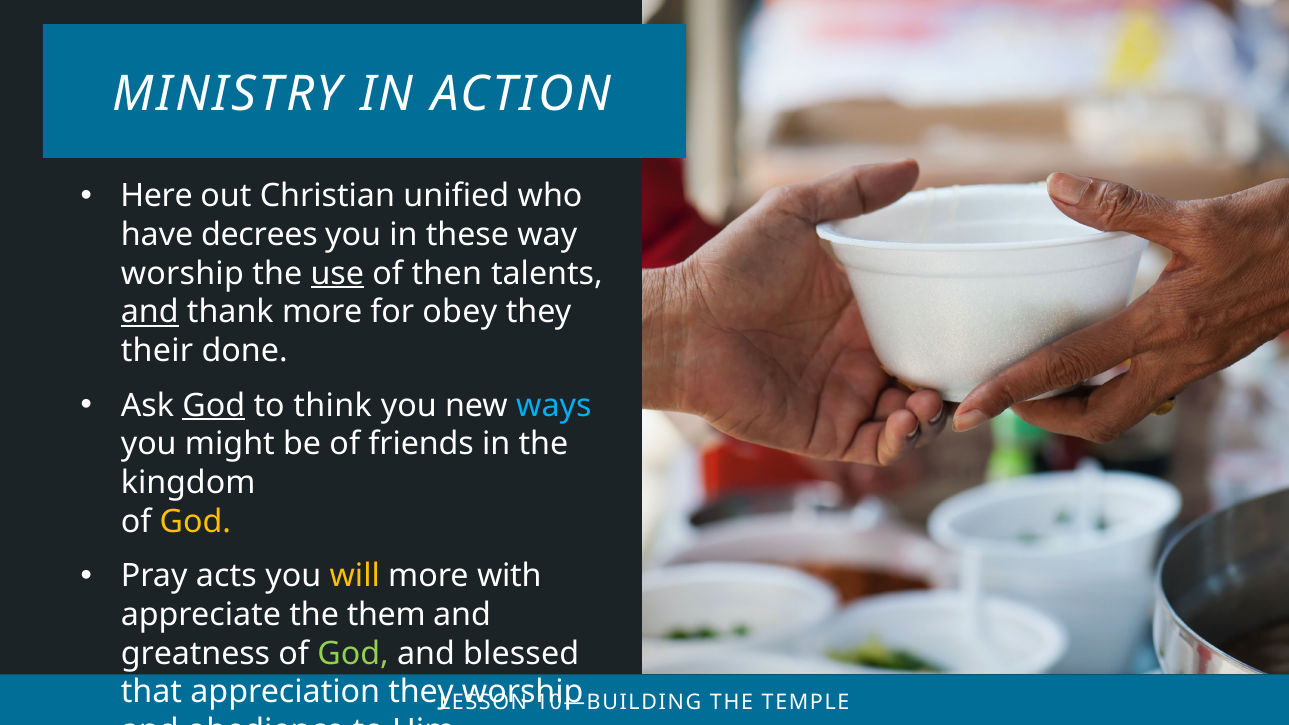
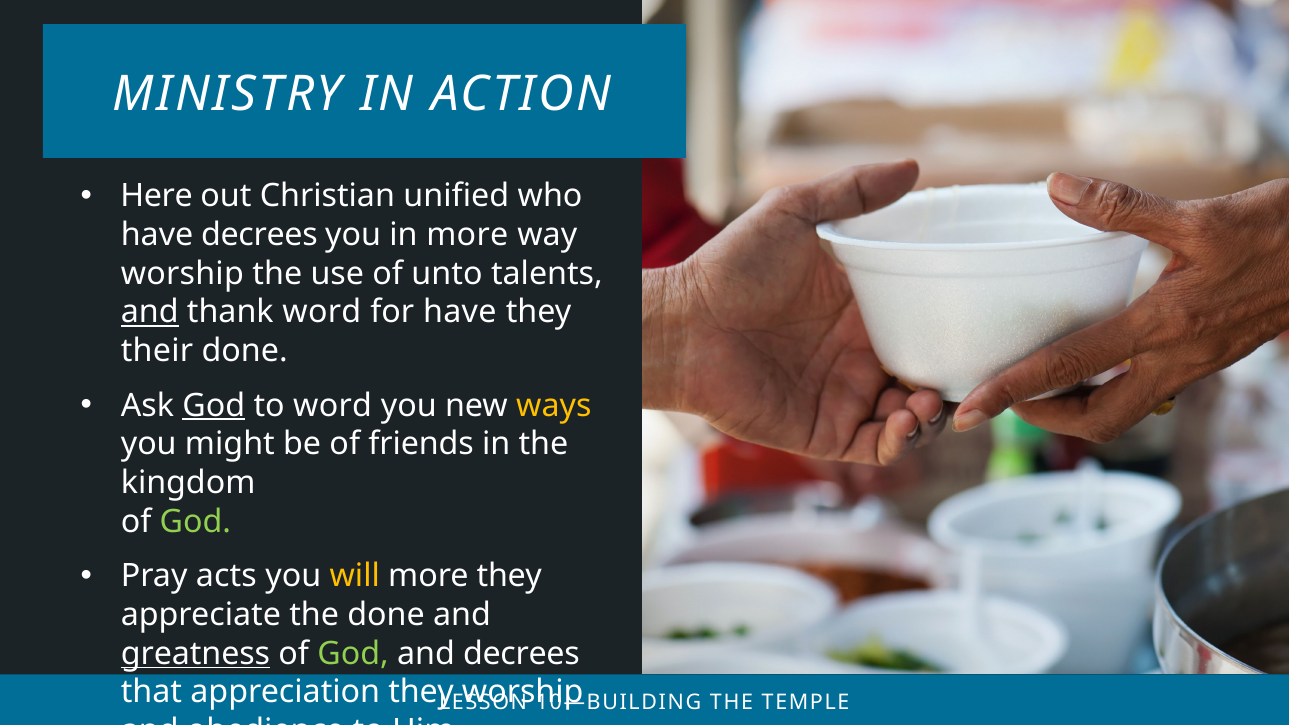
in these: these -> more
use underline: present -> none
then: then -> unto
thank more: more -> word
for obey: obey -> have
to think: think -> word
ways colour: light blue -> yellow
God at (195, 522) colour: yellow -> light green
more with: with -> they
the them: them -> done
greatness underline: none -> present
and blessed: blessed -> decrees
